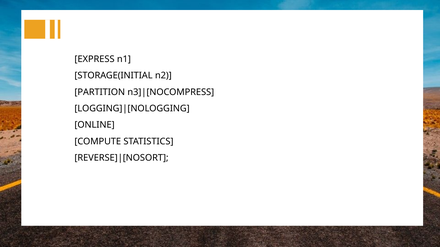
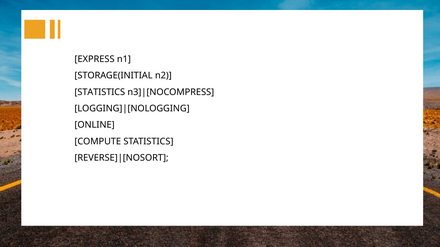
PARTITION at (100, 92): PARTITION -> STATISTICS
